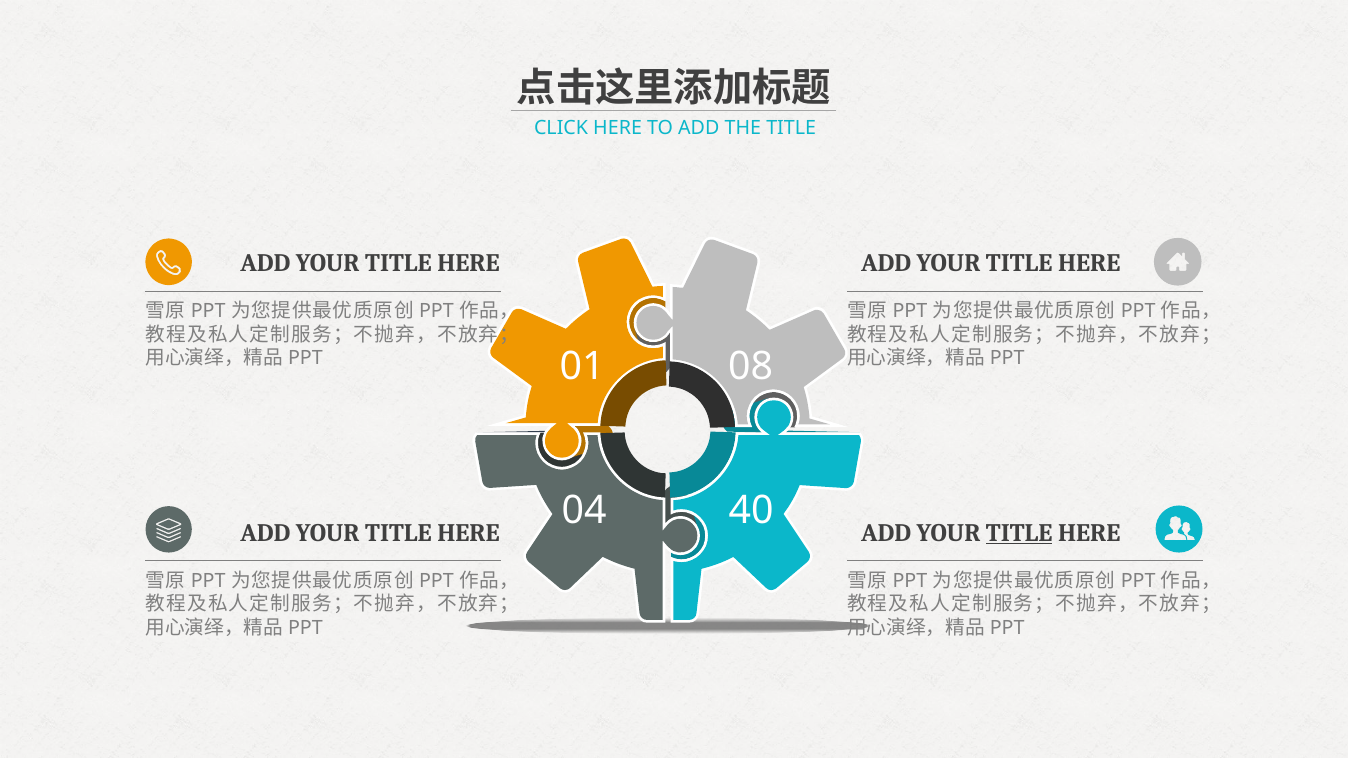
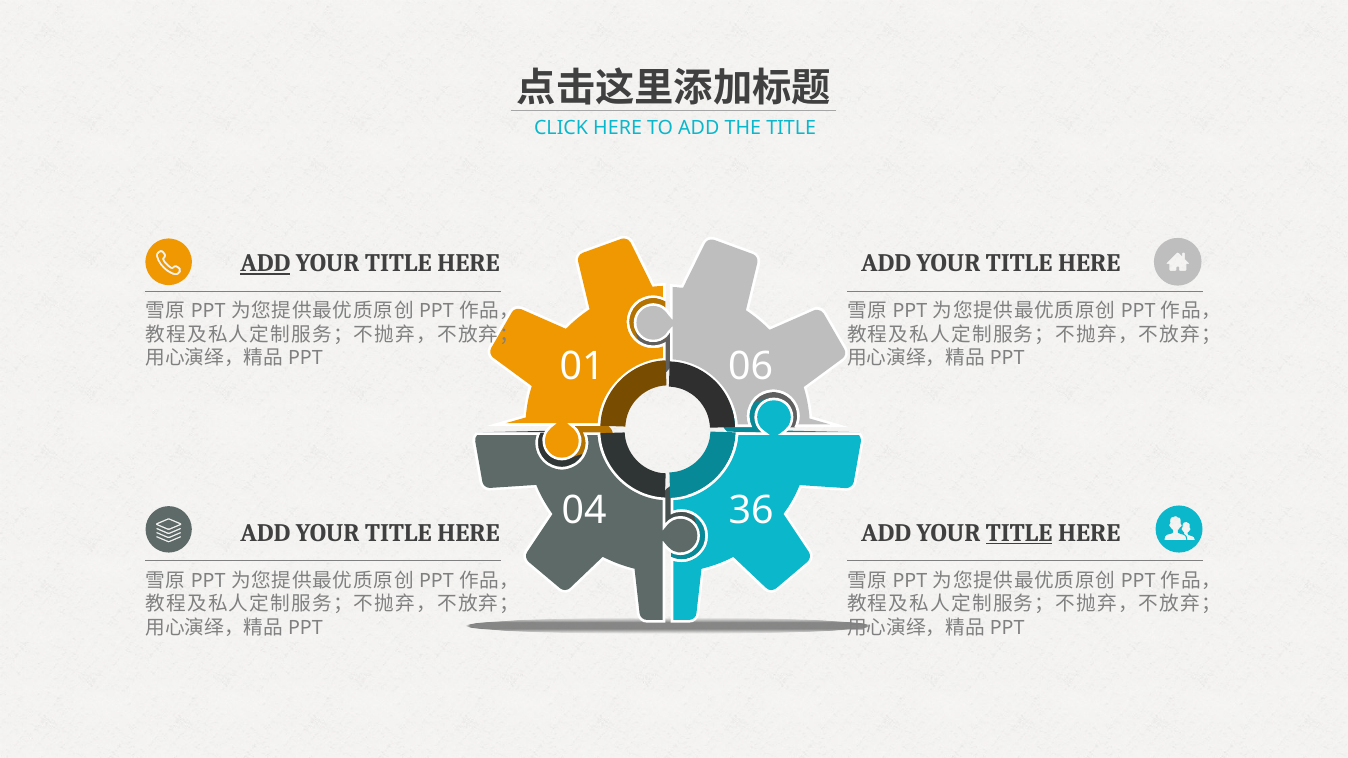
ADD at (265, 263) underline: none -> present
08: 08 -> 06
40: 40 -> 36
